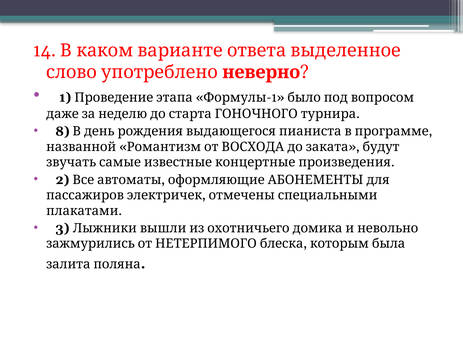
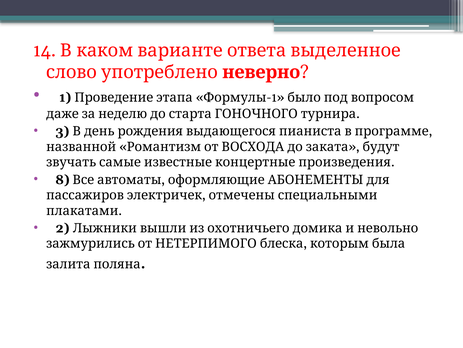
8: 8 -> 3
2: 2 -> 8
3: 3 -> 2
